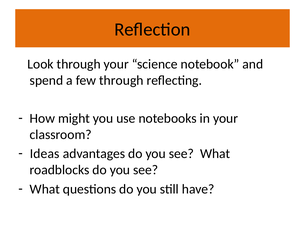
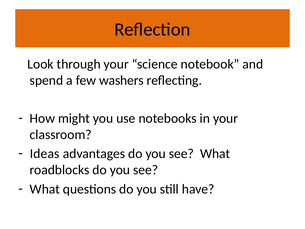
few through: through -> washers
